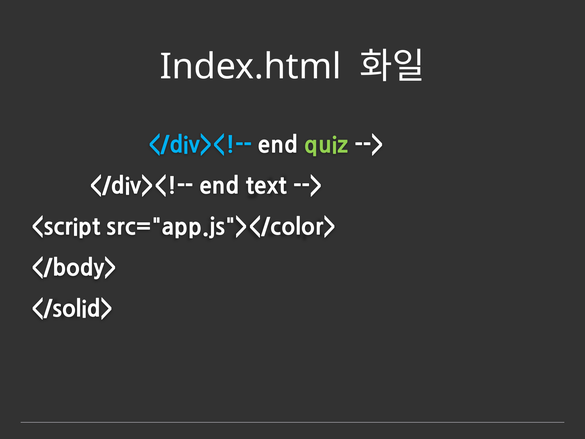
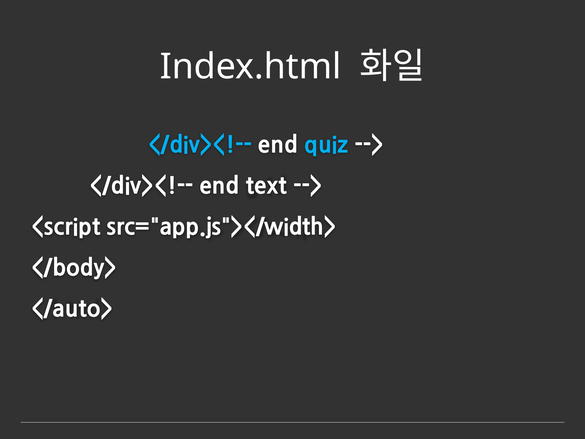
quiz colour: light green -> light blue
src="app.js"></color>: src="app.js"></color> -> src="app.js"></width>
</solid>: </solid> -> </auto>
